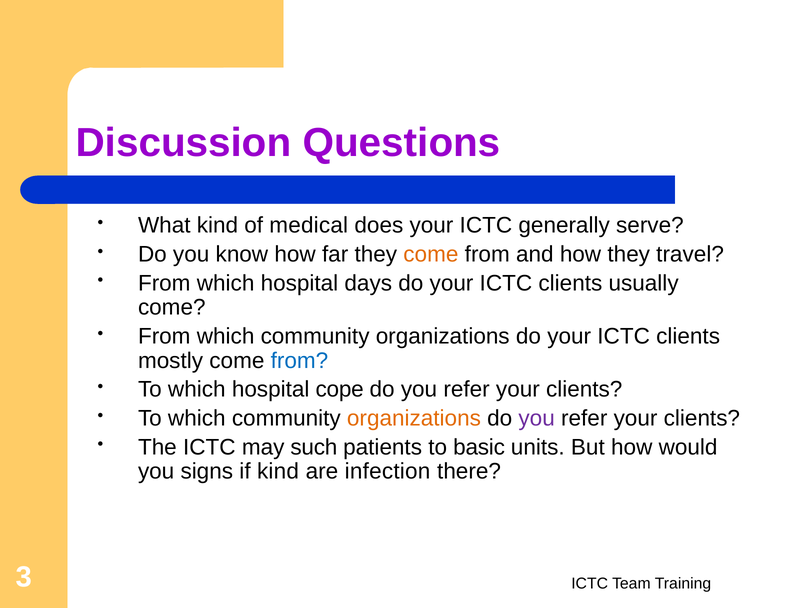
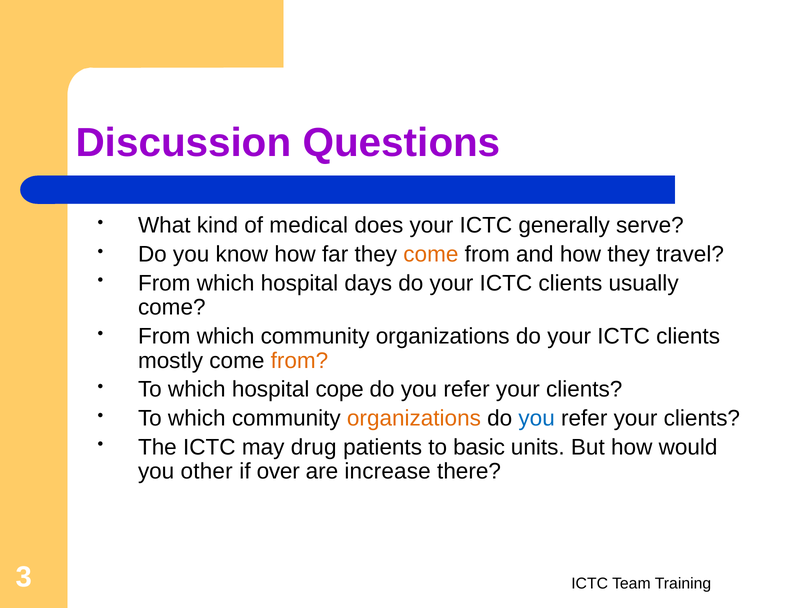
from at (299, 360) colour: blue -> orange
you at (537, 418) colour: purple -> blue
such: such -> drug
signs: signs -> other
if kind: kind -> over
infection: infection -> increase
